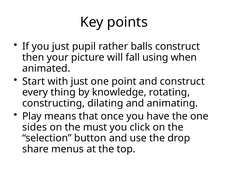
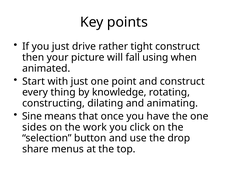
pupil: pupil -> drive
balls: balls -> tight
Play: Play -> Sine
must: must -> work
